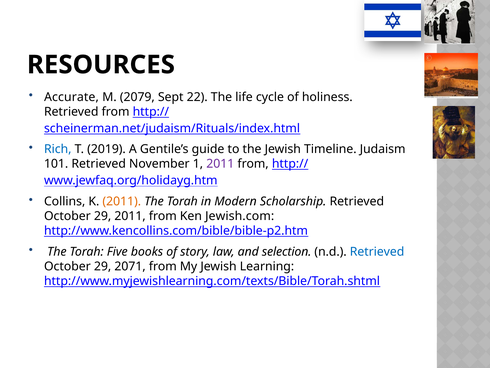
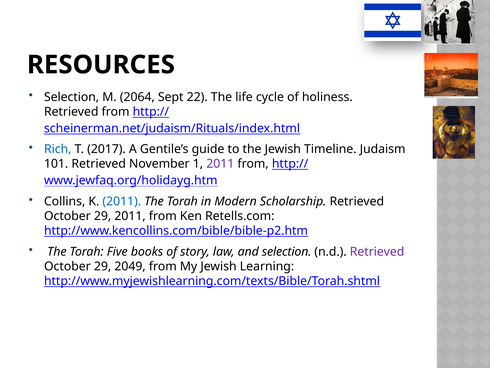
Accurate at (71, 97): Accurate -> Selection
2079: 2079 -> 2064
2019: 2019 -> 2017
2011 at (122, 201) colour: orange -> blue
Jewish.com: Jewish.com -> Retells.com
Retrieved at (377, 251) colour: blue -> purple
2071: 2071 -> 2049
